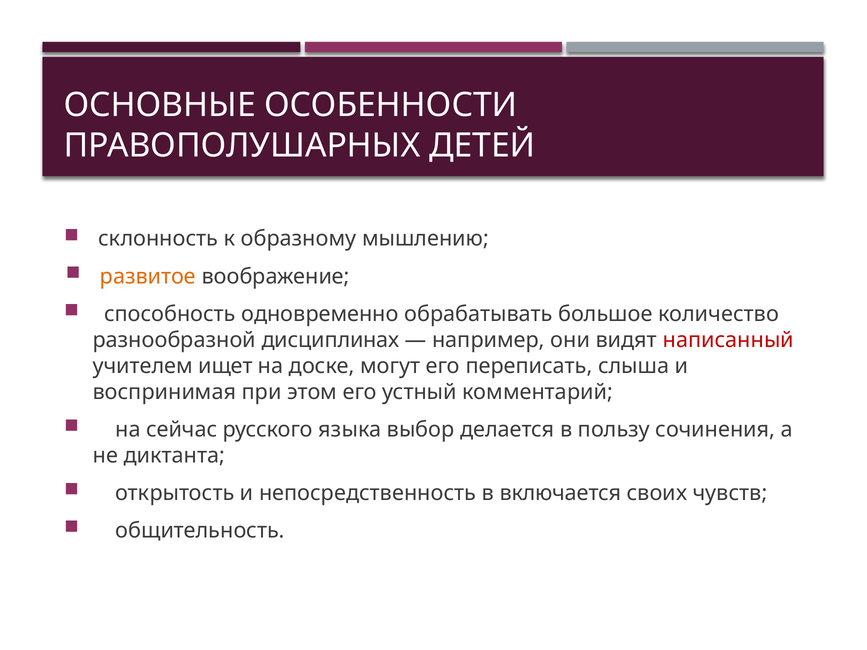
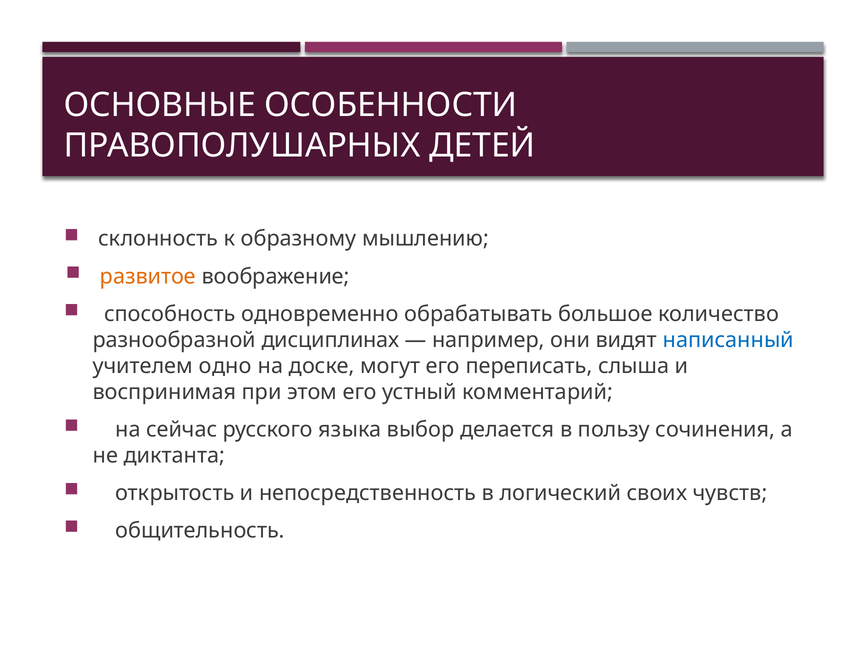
написанный colour: red -> blue
ищет: ищет -> одно
включается: включается -> логический
